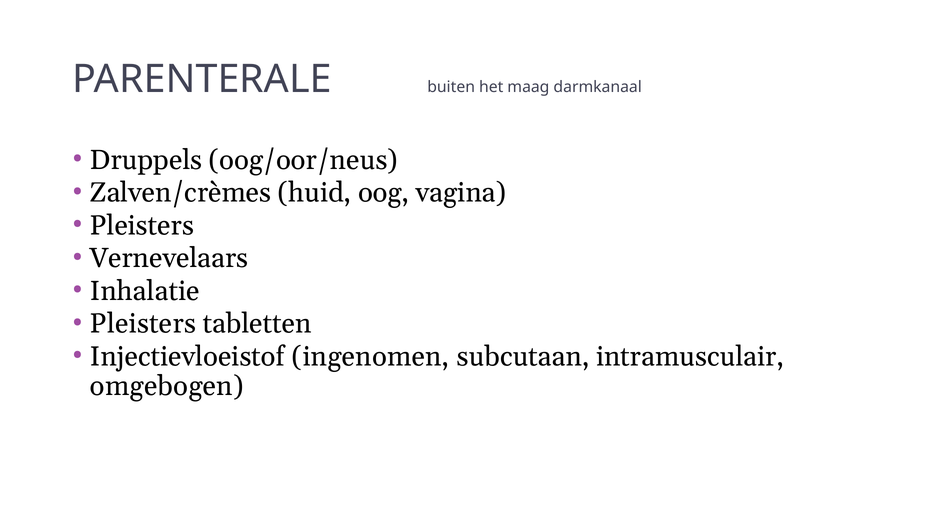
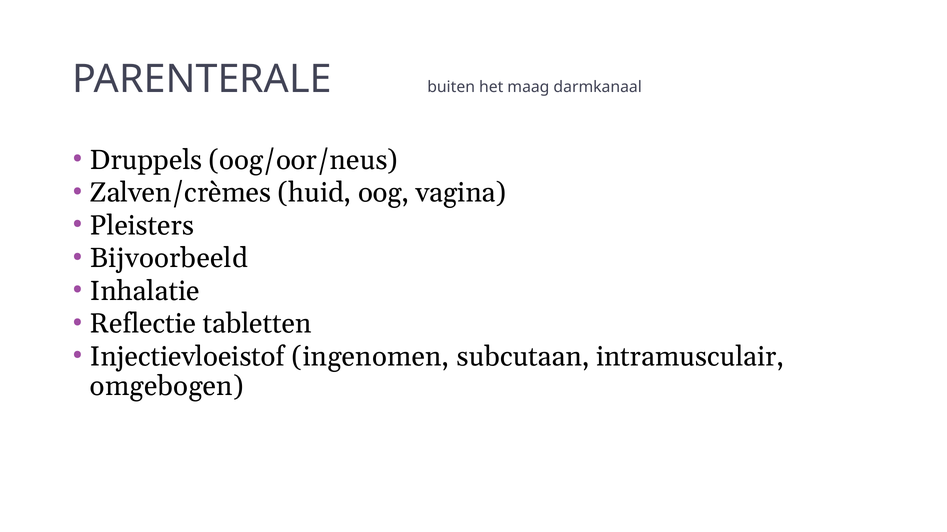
Vernevelaars: Vernevelaars -> Bijvoorbeeld
Pleisters at (143, 324): Pleisters -> Reflectie
